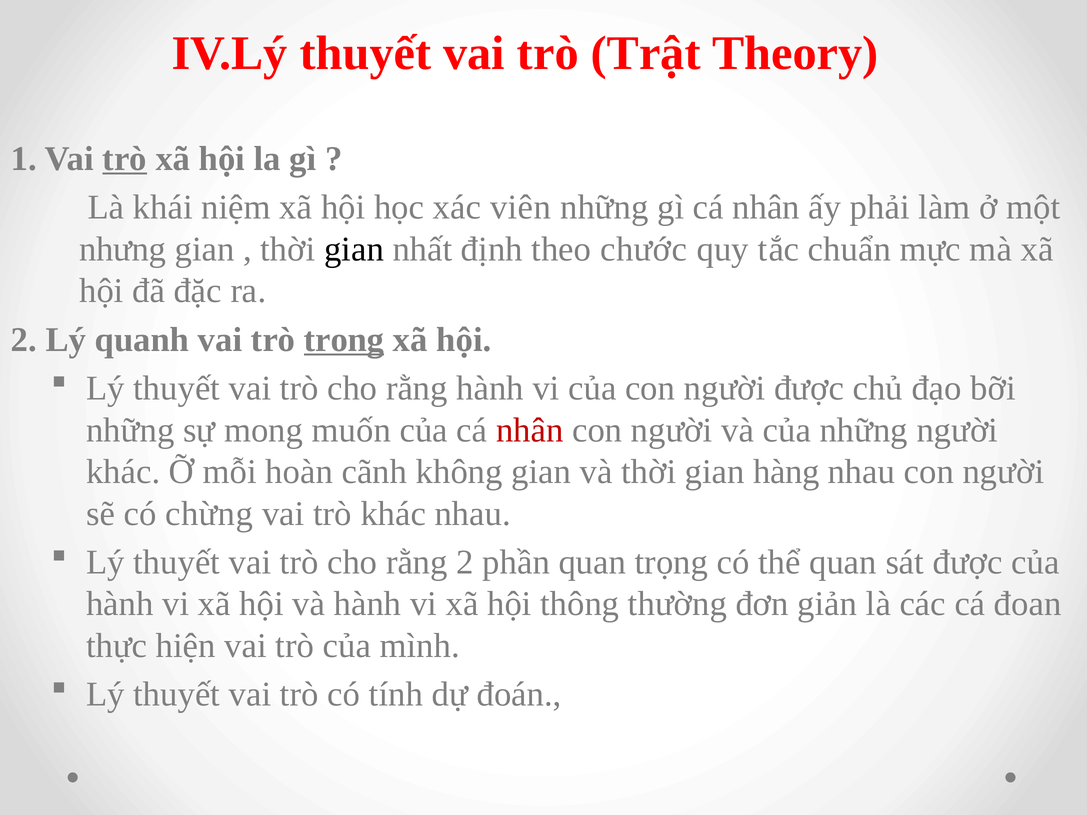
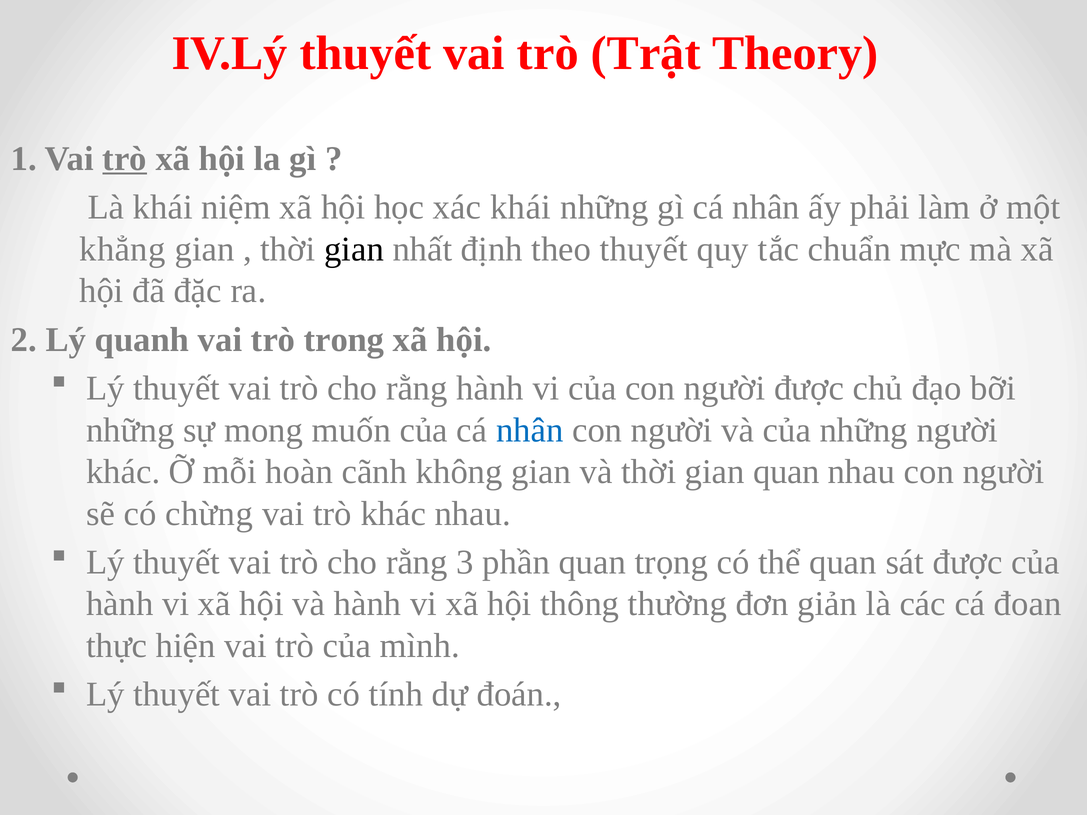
xác viên: viên -> khái
nhưng: nhưng -> khẳng
theo chước: chước -> thuyết
trong underline: present -> none
nhân at (530, 430) colour: red -> blue
gian hàng: hàng -> quan
rằng 2: 2 -> 3
